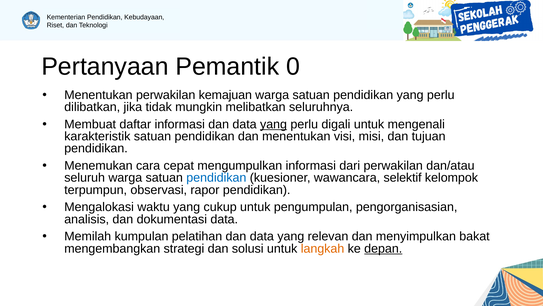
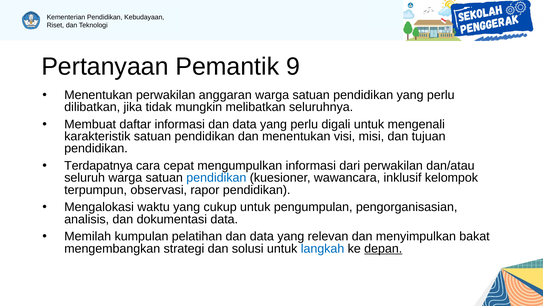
0: 0 -> 9
kemajuan: kemajuan -> anggaran
yang at (274, 124) underline: present -> none
Menemukan: Menemukan -> Terdapatnya
selektif: selektif -> inklusif
langkah colour: orange -> blue
